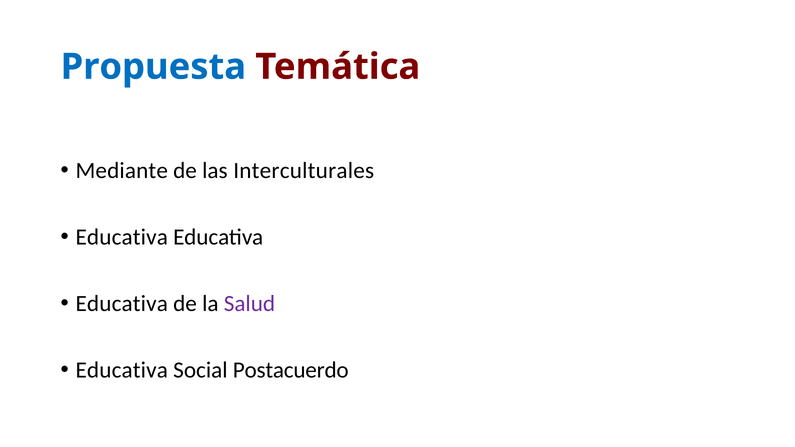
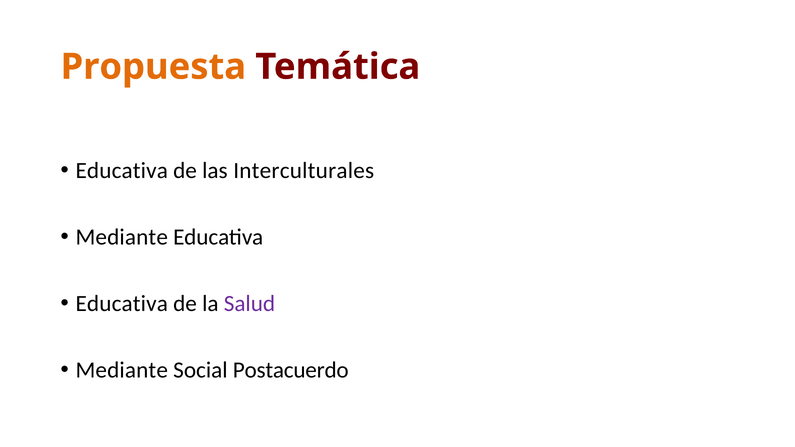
Propuesta colour: blue -> orange
Mediante at (122, 170): Mediante -> Educativa
Educativa at (122, 237): Educativa -> Mediante
Educativa at (122, 370): Educativa -> Mediante
